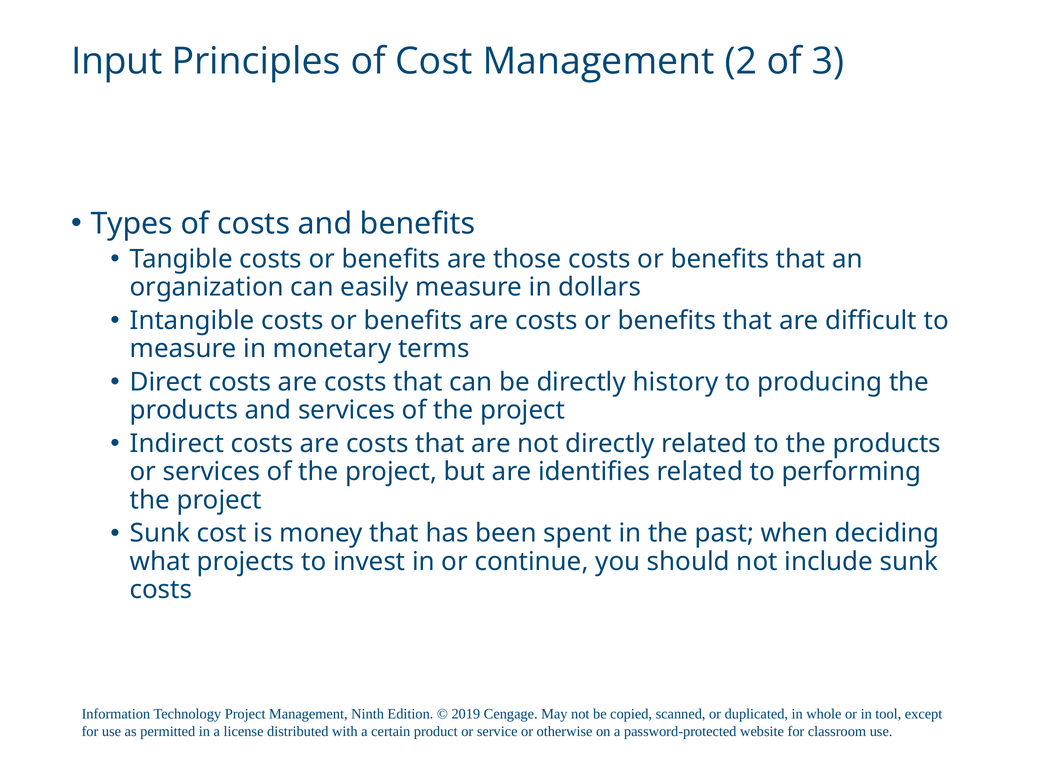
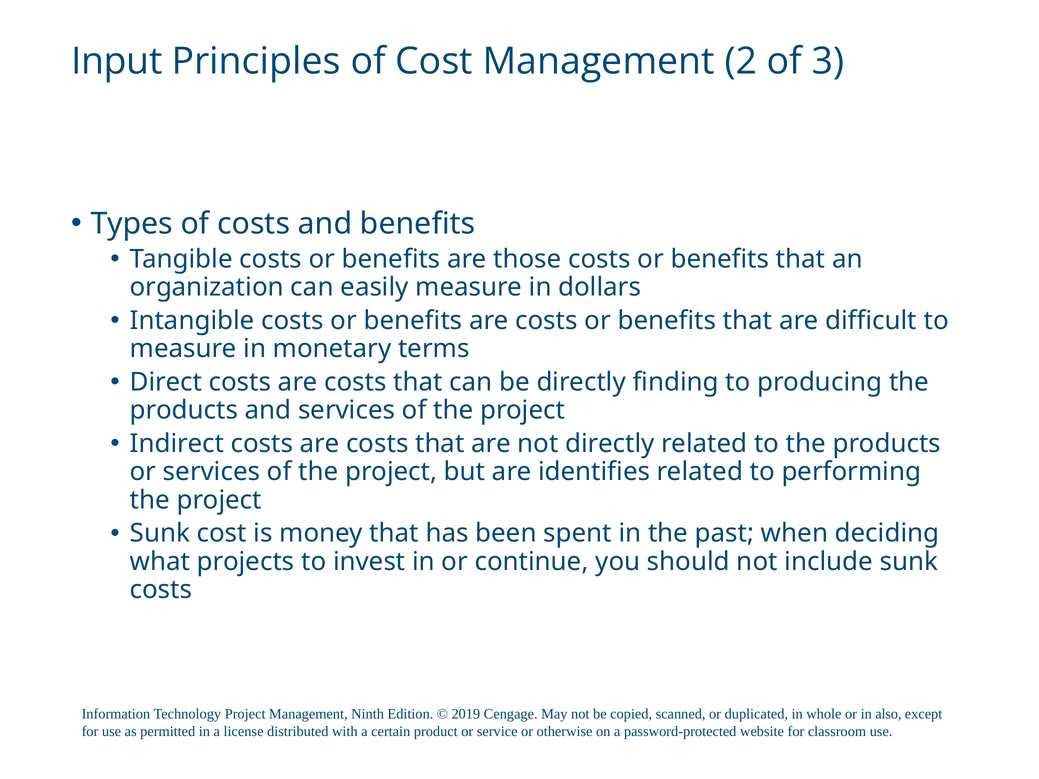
history: history -> finding
tool: tool -> also
